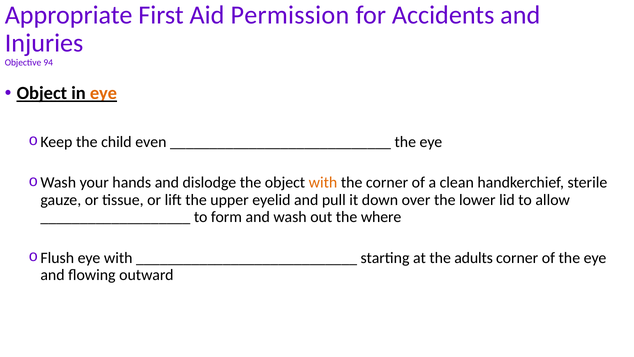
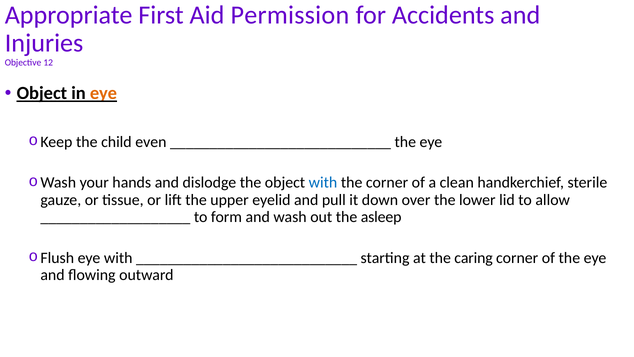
94: 94 -> 12
with at (323, 182) colour: orange -> blue
where: where -> asleep
adults: adults -> caring
